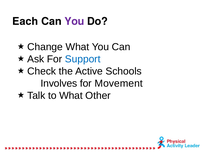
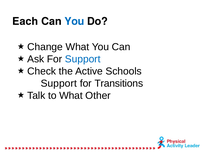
You at (74, 21) colour: purple -> blue
Involves at (59, 83): Involves -> Support
Movement: Movement -> Transitions
